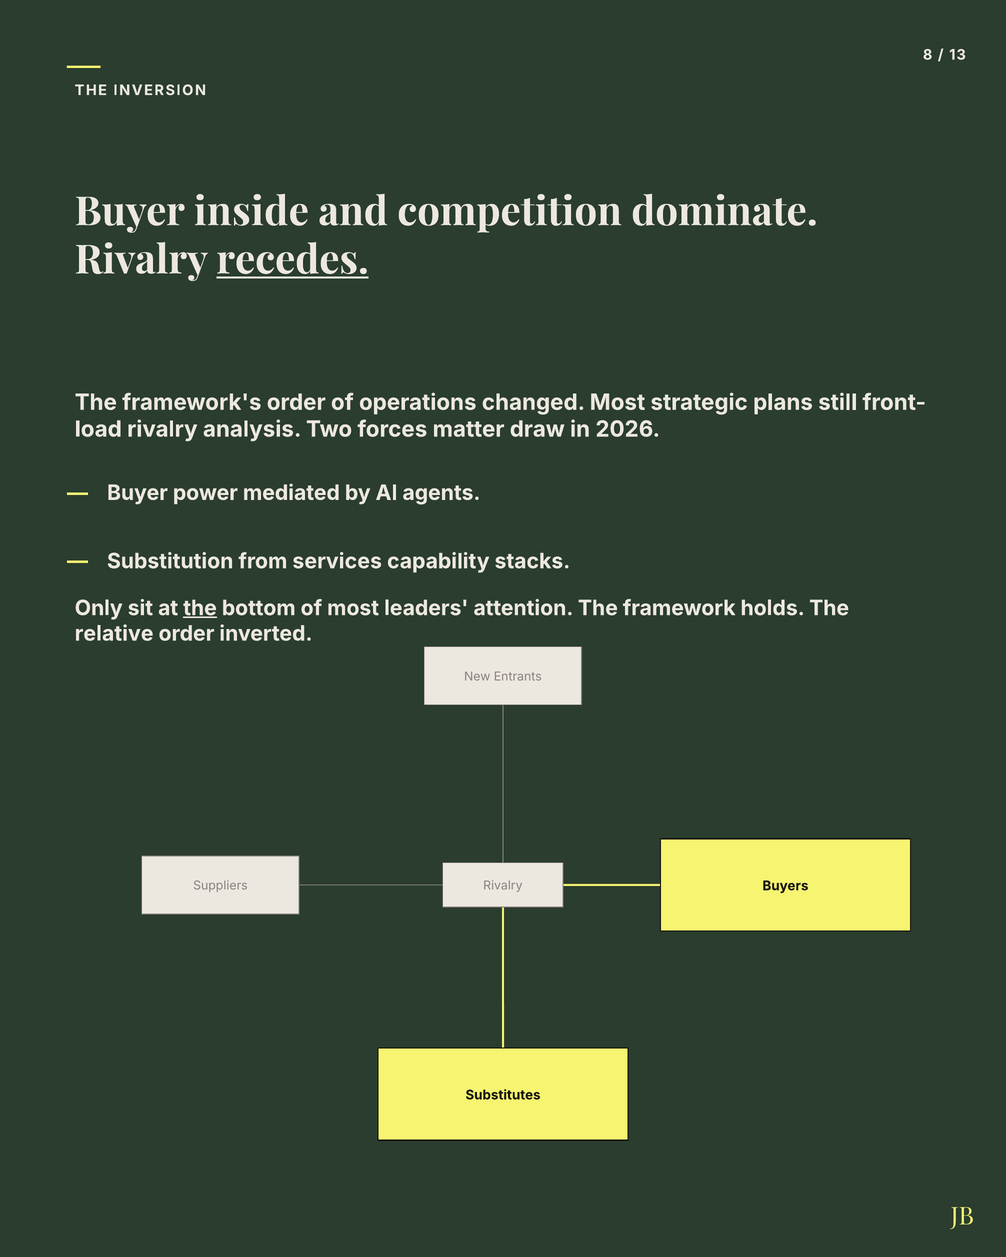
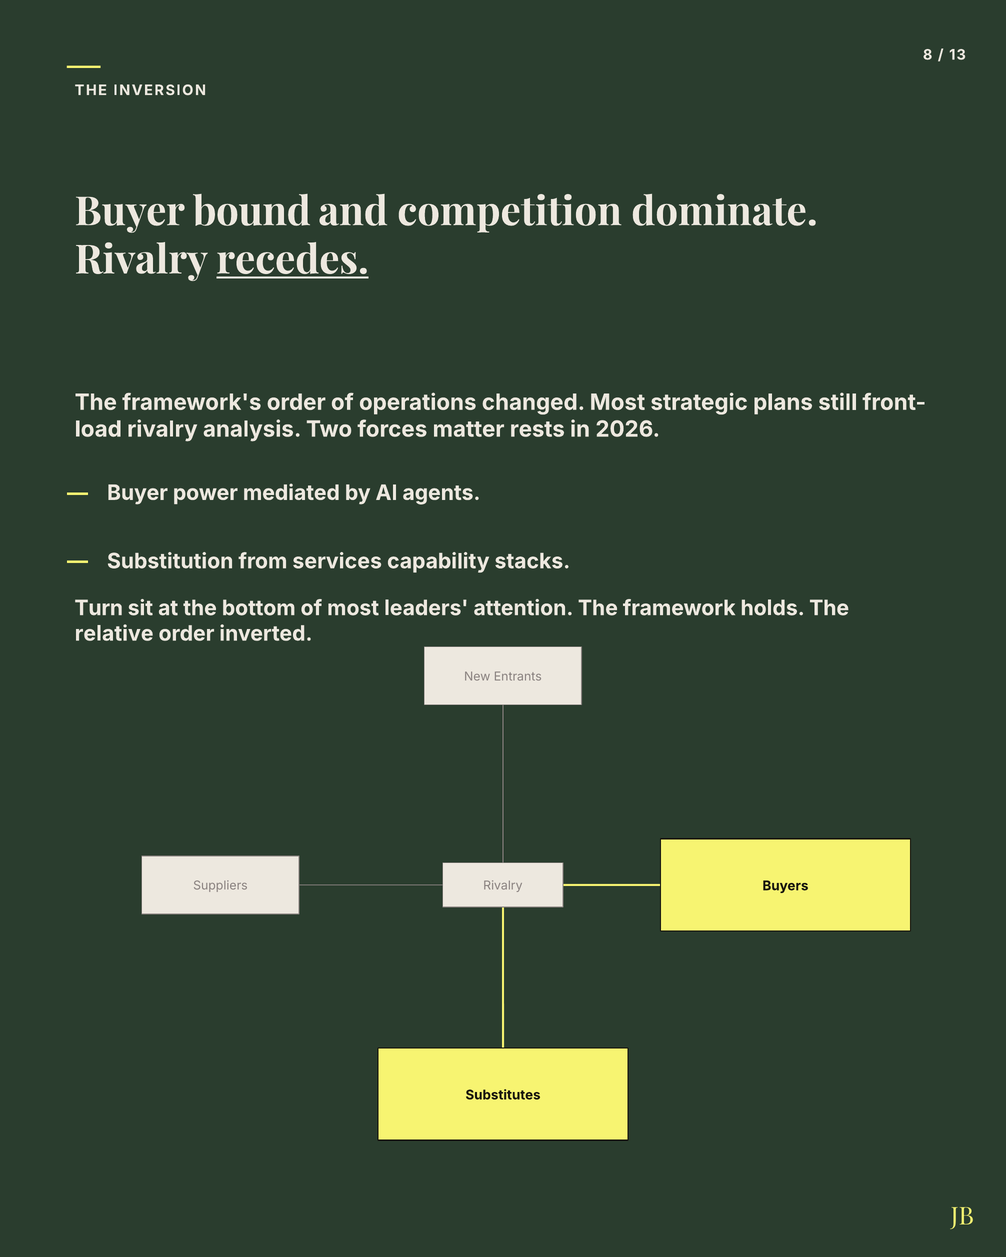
inside: inside -> bound
draw: draw -> rests
Only: Only -> Turn
the at (200, 608) underline: present -> none
